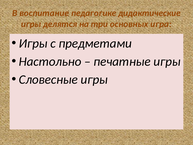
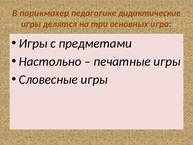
воспитание: воспитание -> парикмахер
